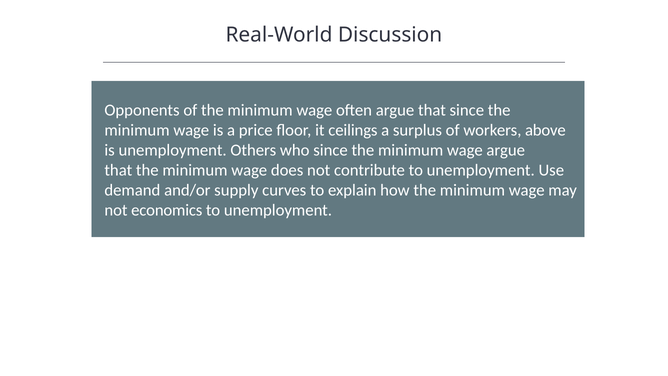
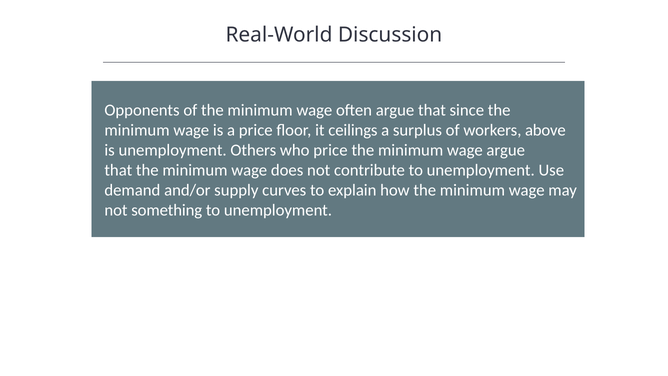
who since: since -> price
economics: economics -> something
